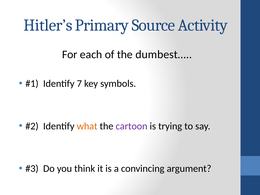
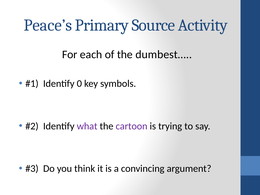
Hitler’s: Hitler’s -> Peace’s
7: 7 -> 0
what colour: orange -> purple
